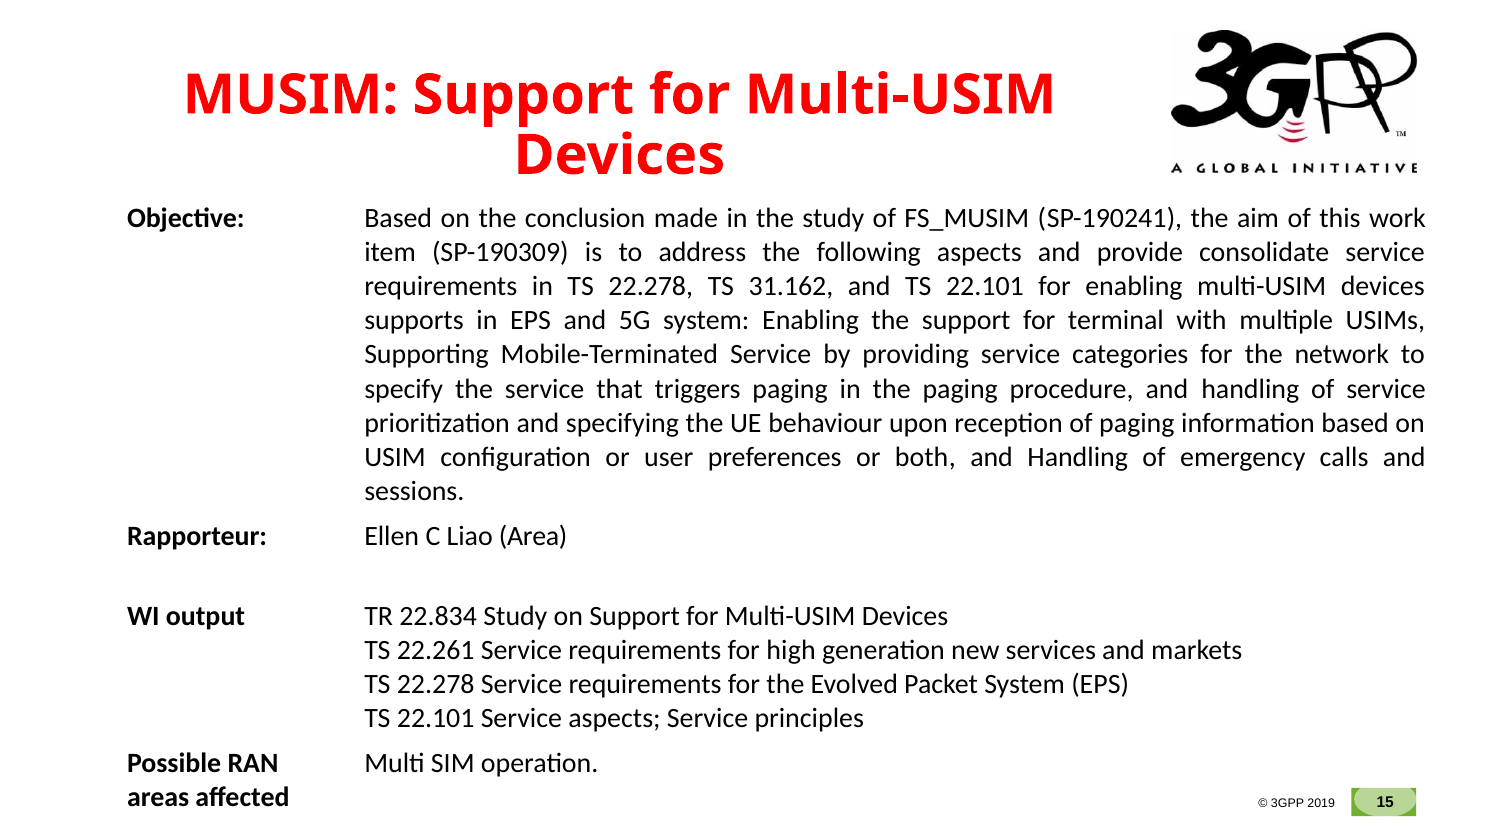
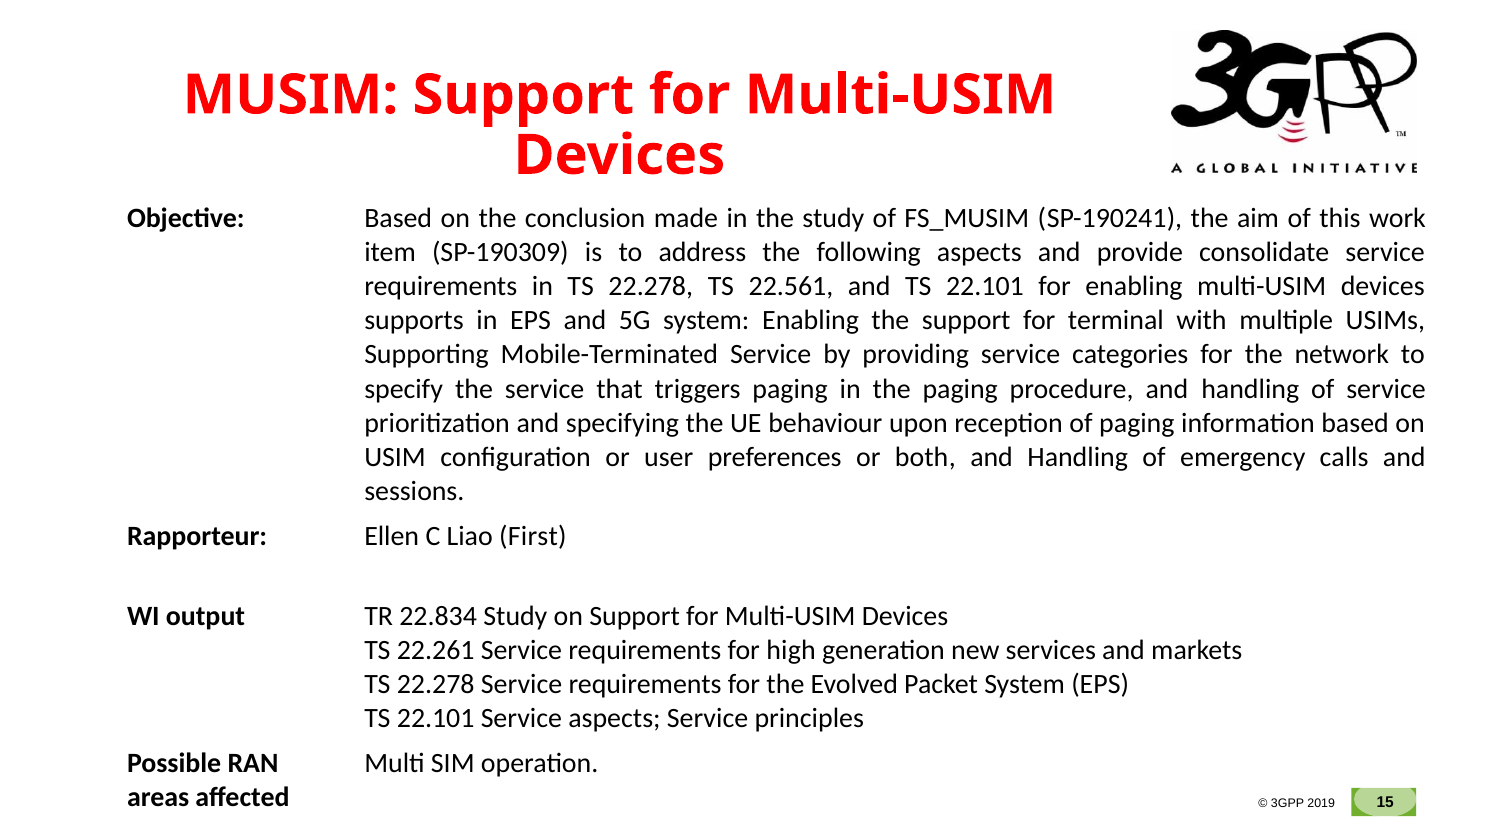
31.162: 31.162 -> 22.561
Area: Area -> First
